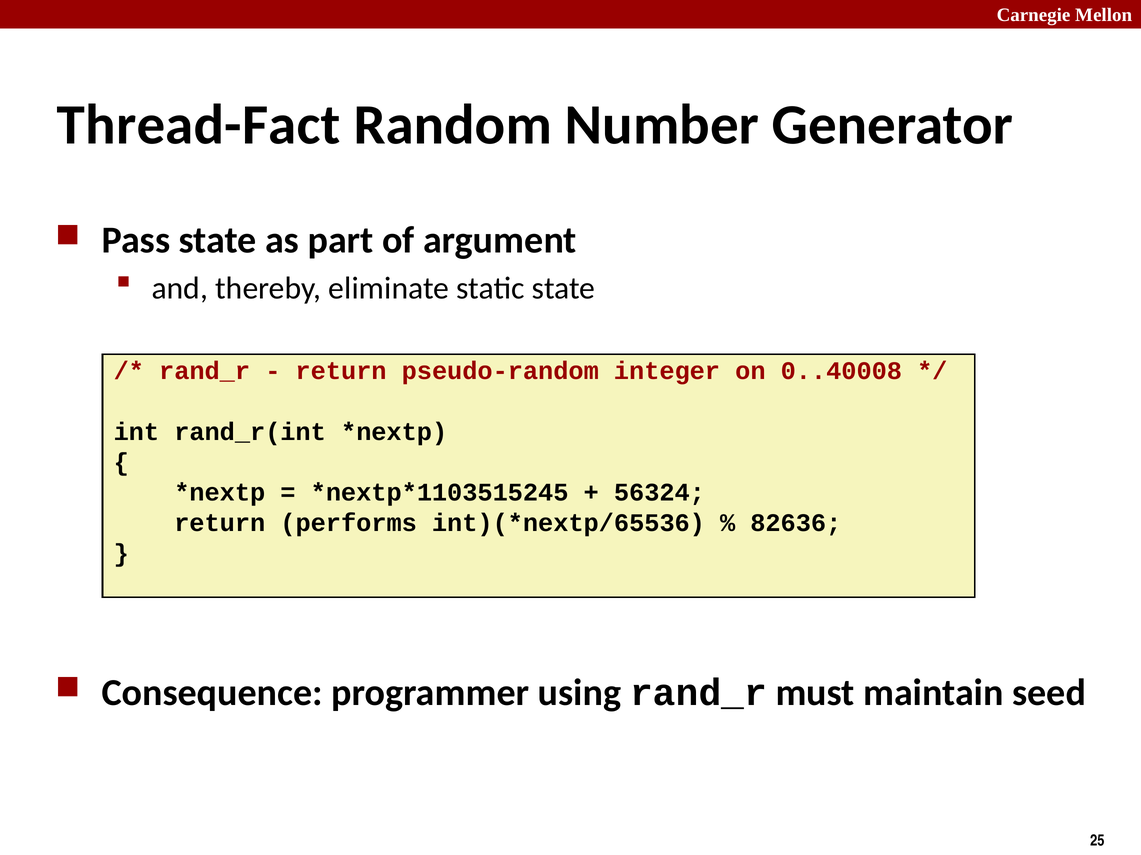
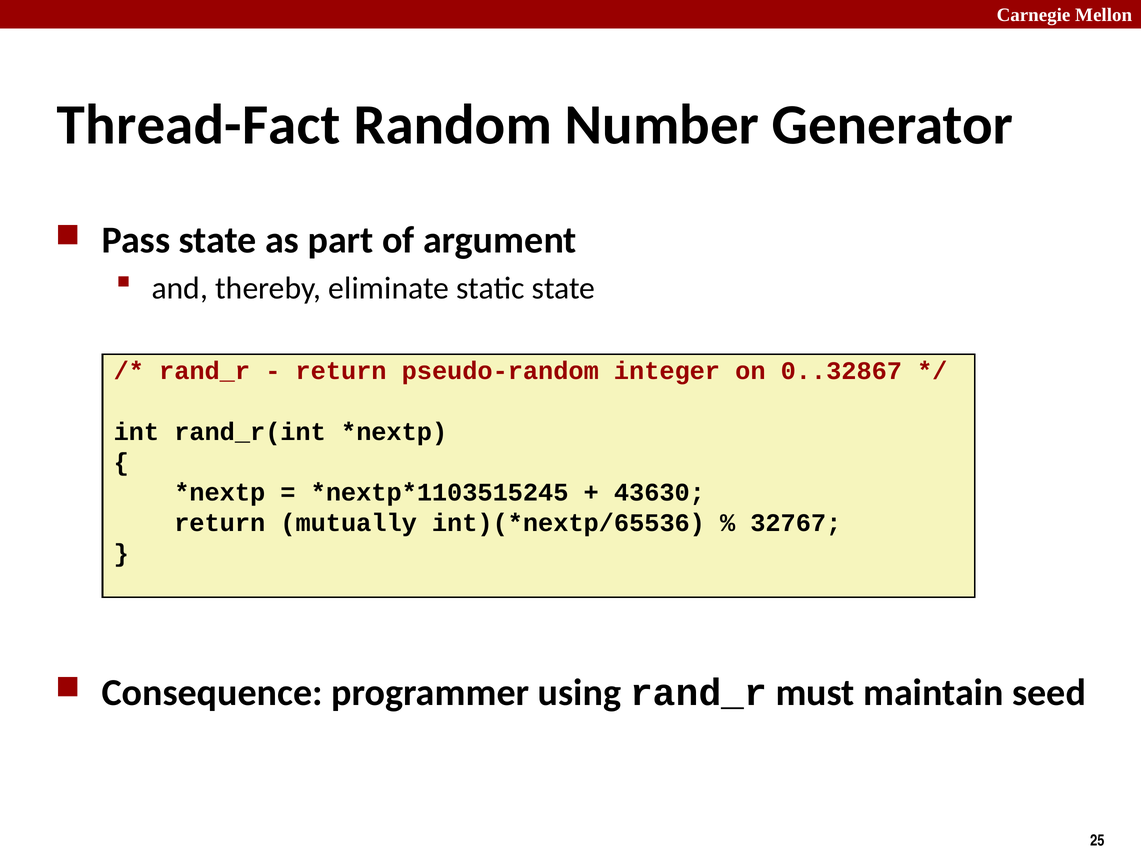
0..40008: 0..40008 -> 0..32867
56324: 56324 -> 43630
performs: performs -> mutually
82636: 82636 -> 32767
